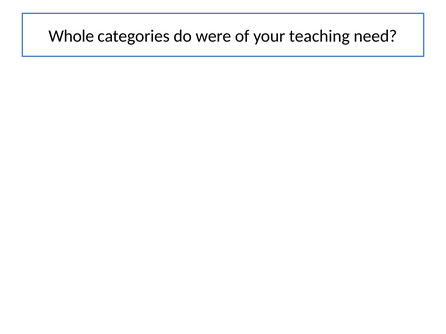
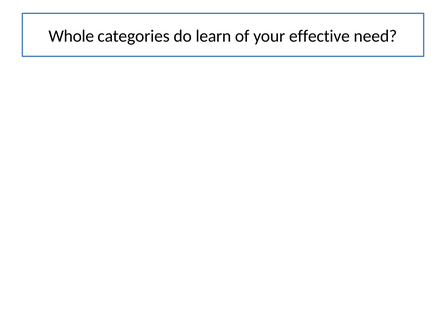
were: were -> learn
teaching: teaching -> effective
